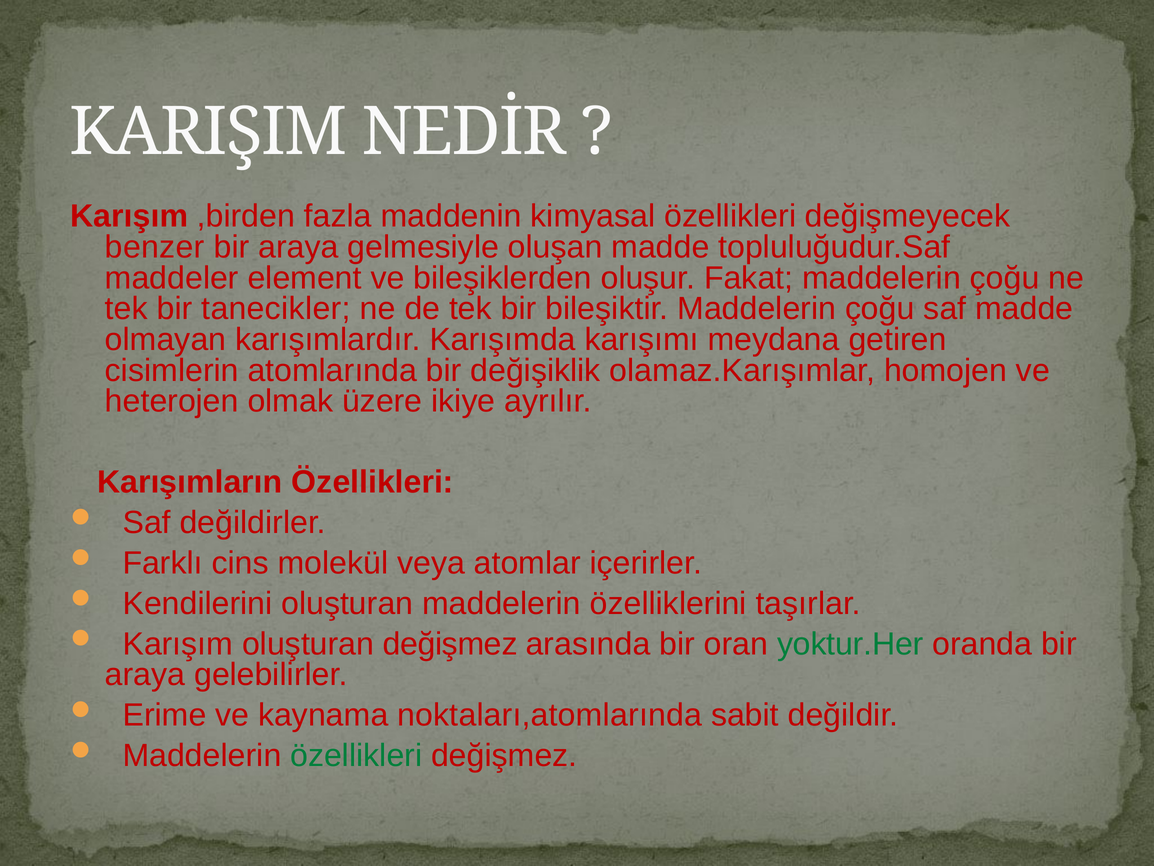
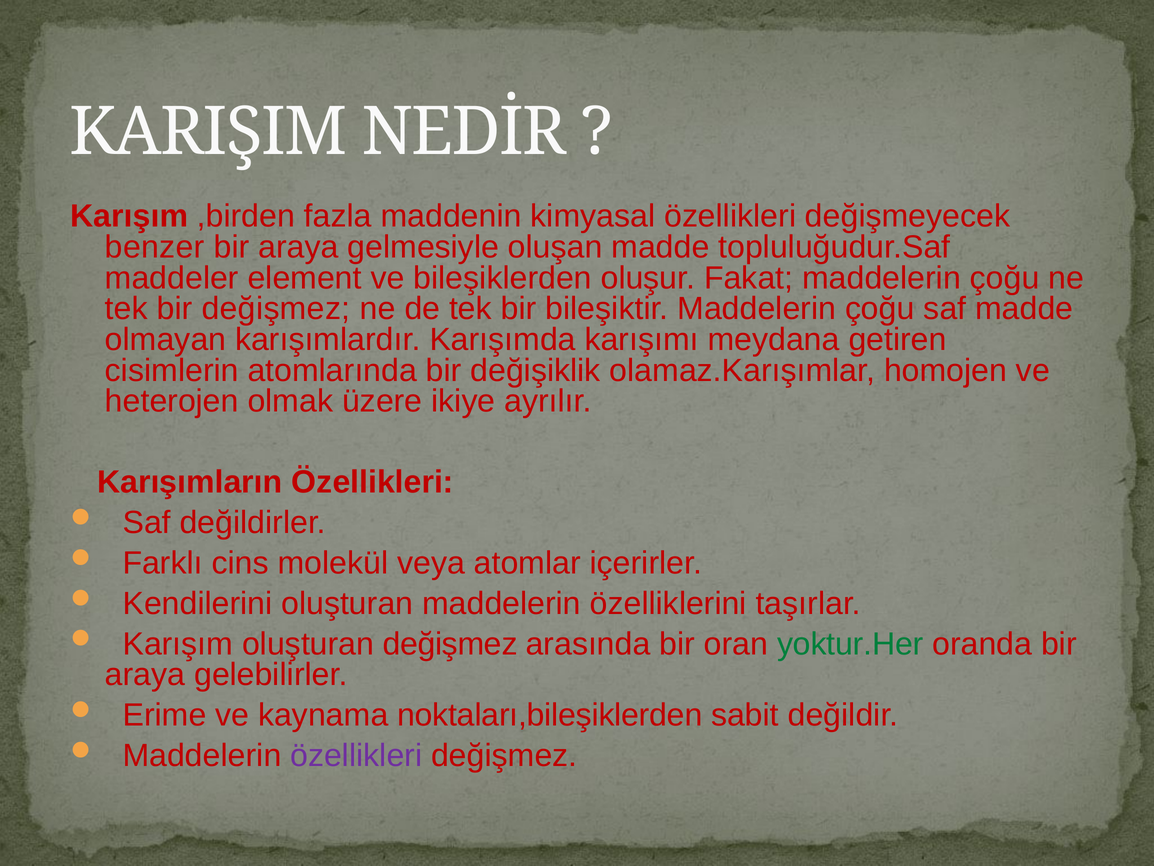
bir tanecikler: tanecikler -> değişmez
noktaları,atomlarında: noktaları,atomlarında -> noktaları,bileşiklerden
özellikleri at (356, 755) colour: green -> purple
